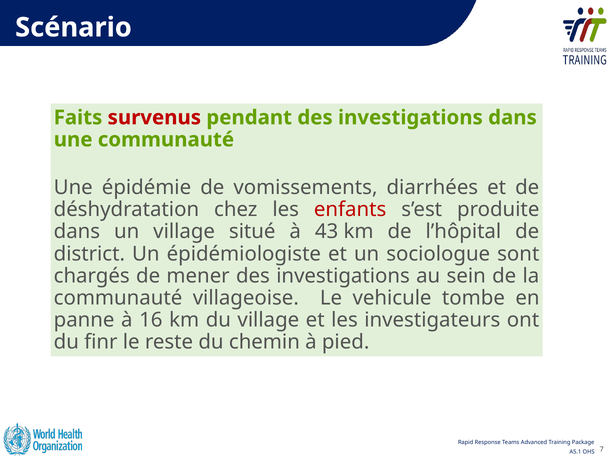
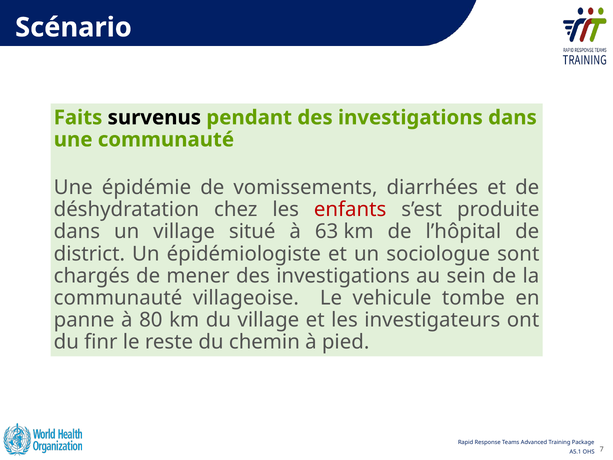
survenus colour: red -> black
43: 43 -> 63
16: 16 -> 80
